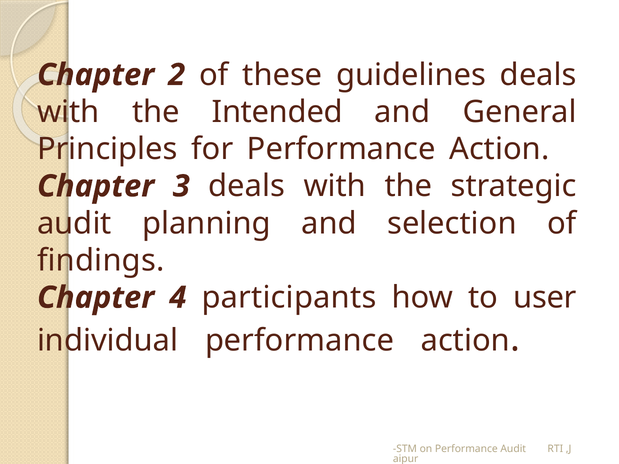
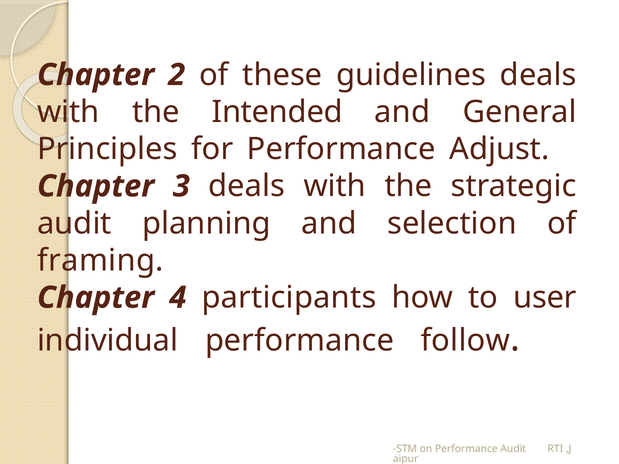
for Performance Action: Action -> Adjust
findings: findings -> framing
individual performance action: action -> follow
